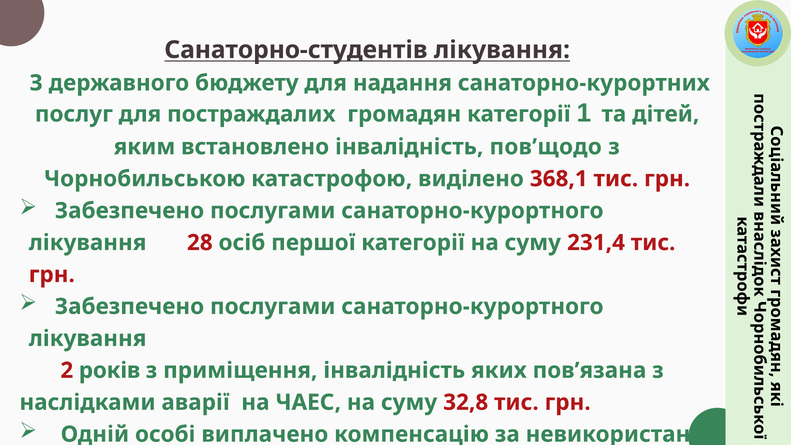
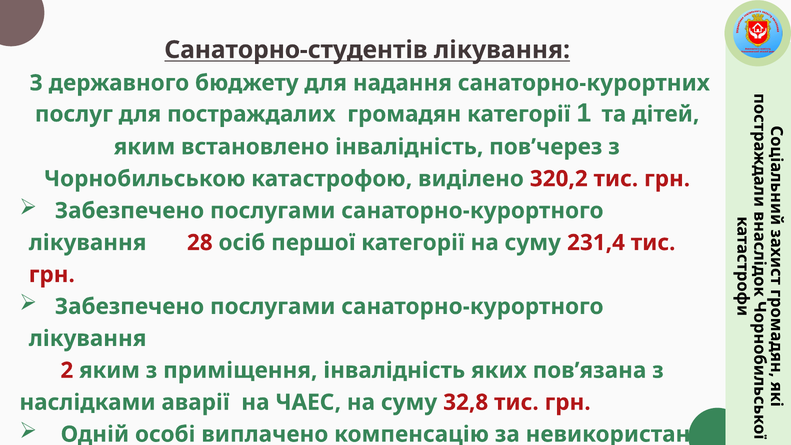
пов’щодо: пов’щодо -> пов’через
368,1: 368,1 -> 320,2
2 років: років -> яким
